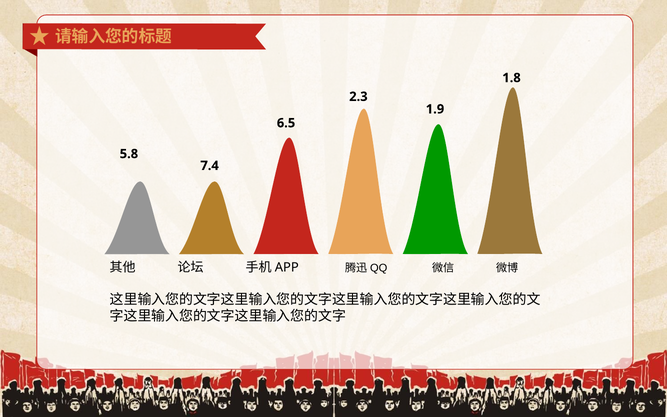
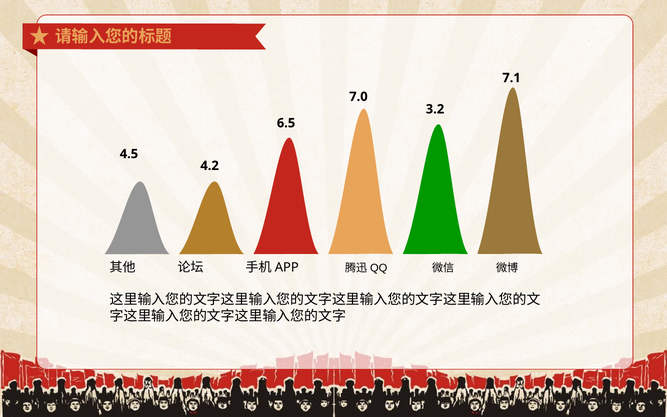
1.8: 1.8 -> 7.1
2.3: 2.3 -> 7.0
1.9: 1.9 -> 3.2
5.8: 5.8 -> 4.5
7.4: 7.4 -> 4.2
